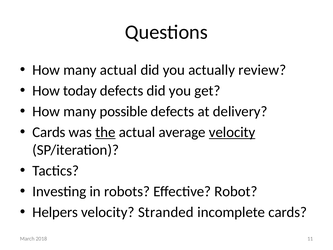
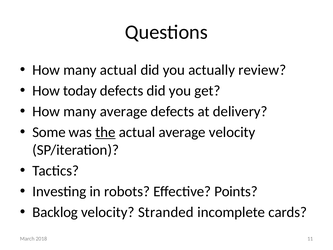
many possible: possible -> average
Cards at (49, 132): Cards -> Some
velocity at (232, 132) underline: present -> none
Robot: Robot -> Points
Helpers: Helpers -> Backlog
